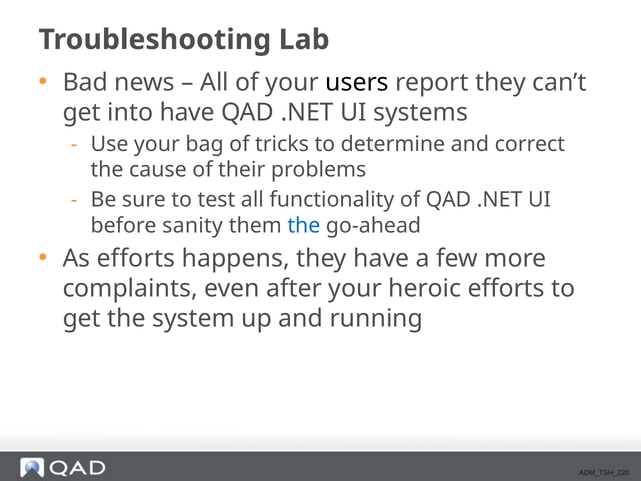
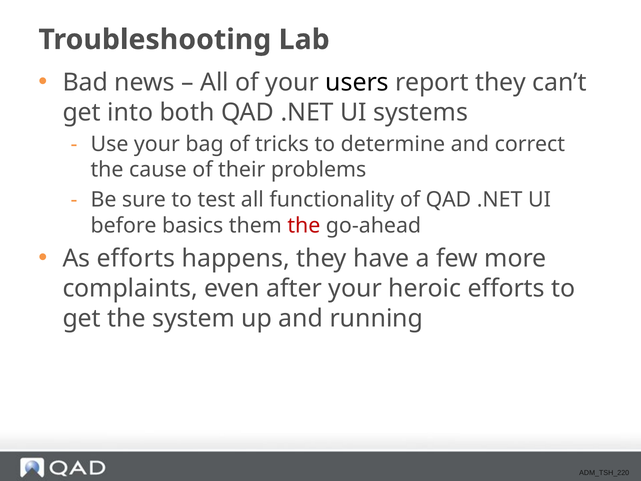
into have: have -> both
sanity: sanity -> basics
the at (304, 225) colour: blue -> red
